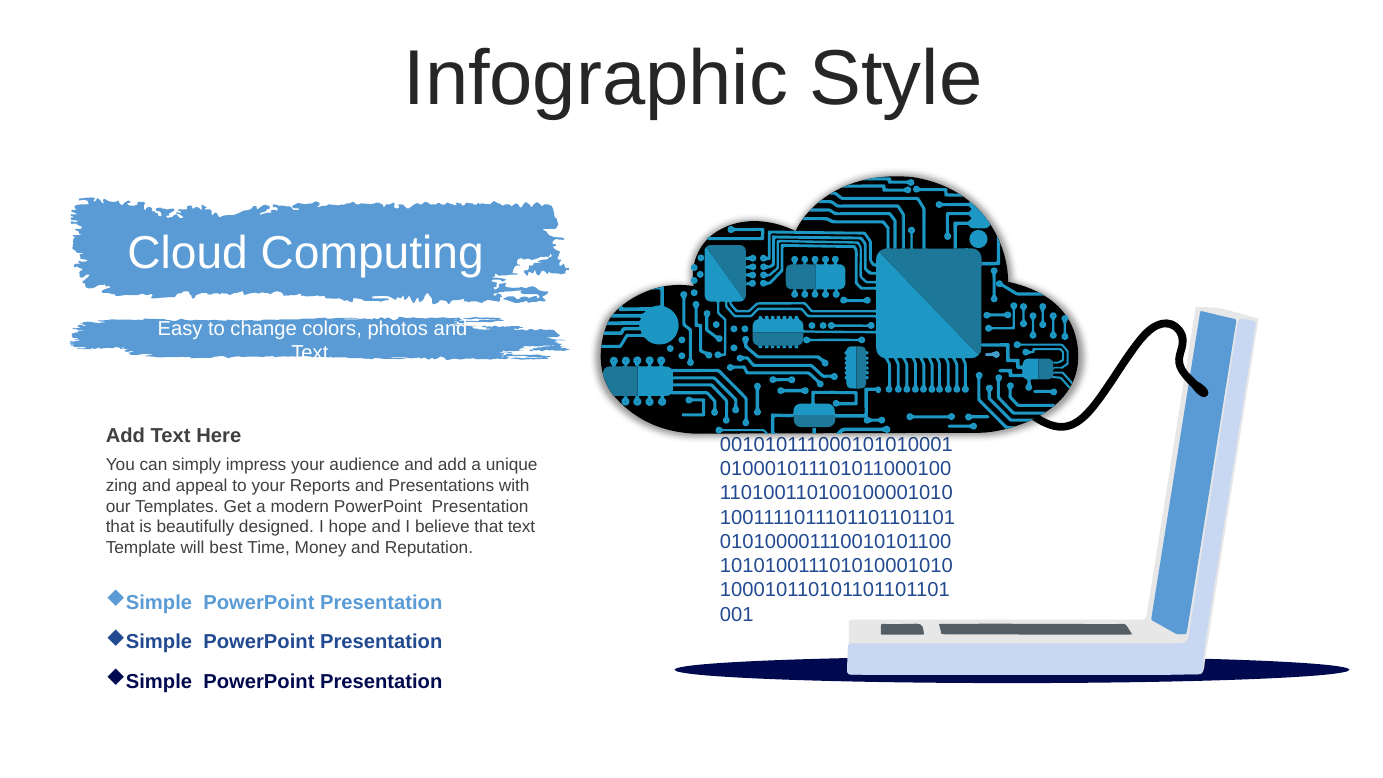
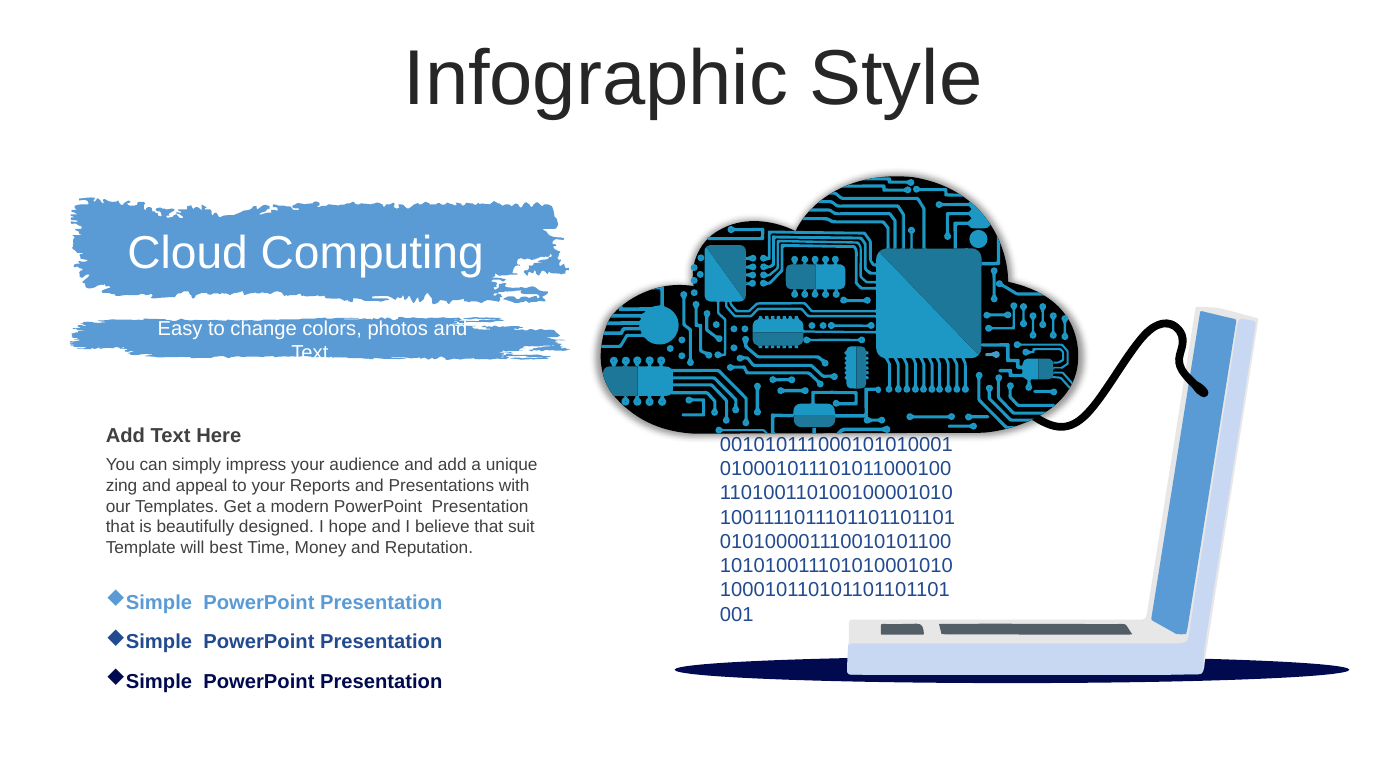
that text: text -> suit
